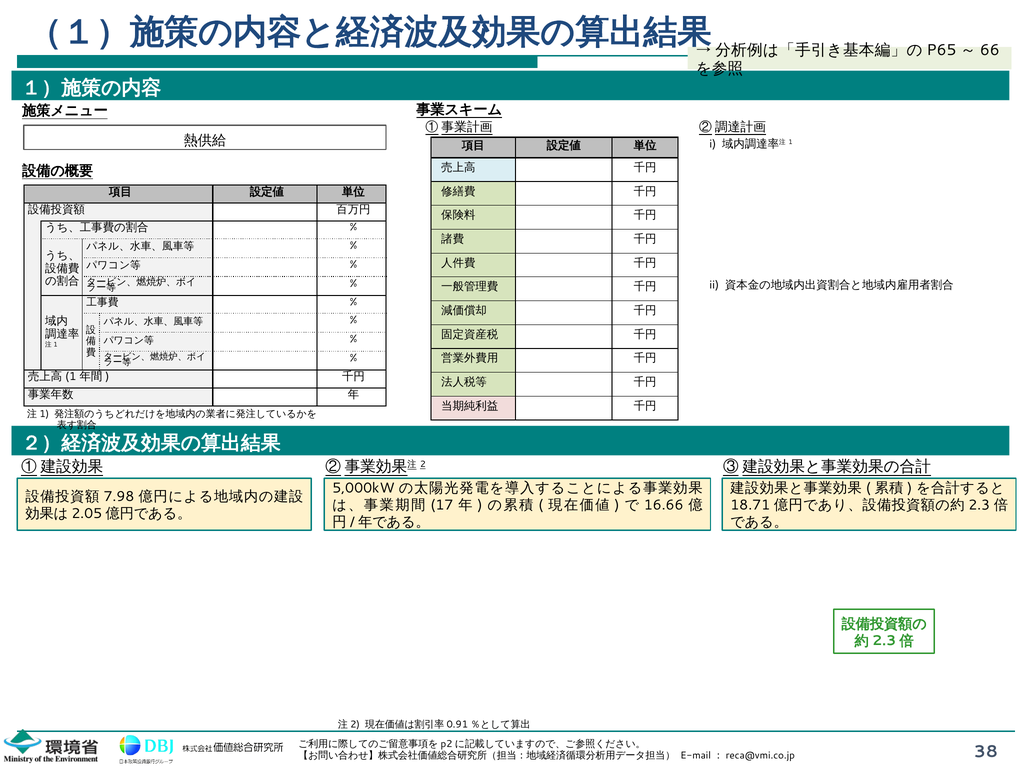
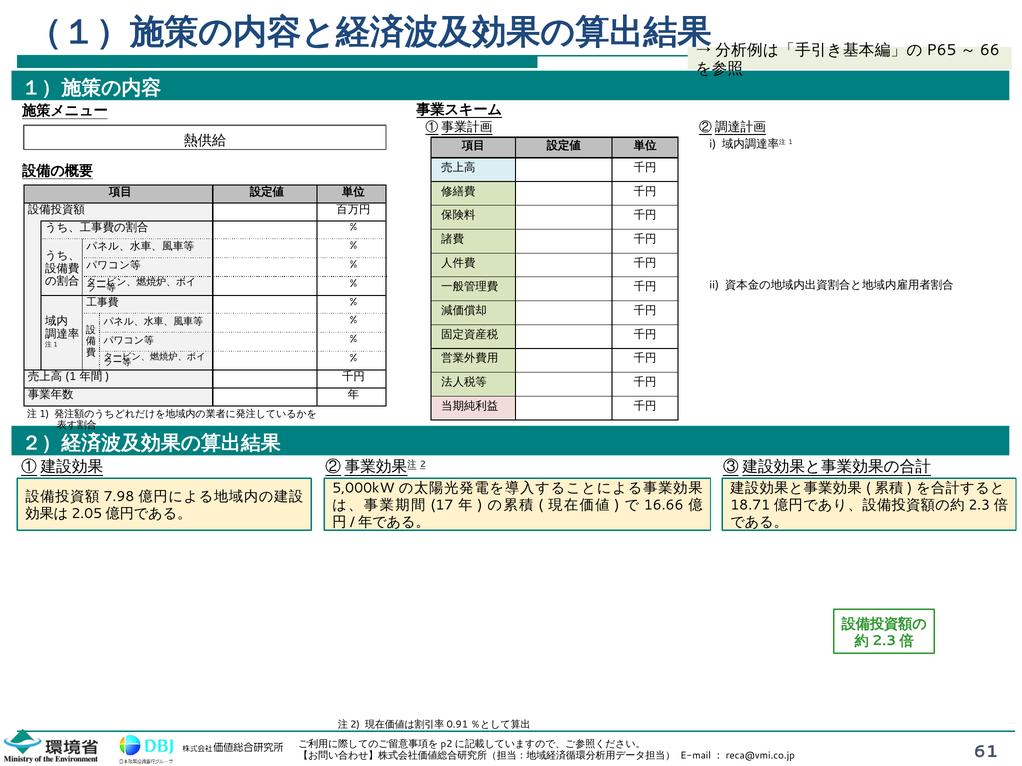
38: 38 -> 61
